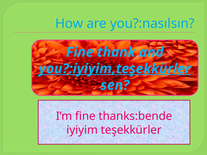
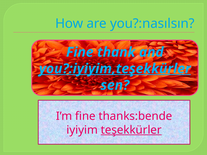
teşekkürler underline: none -> present
